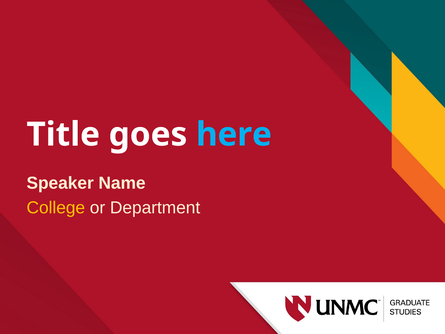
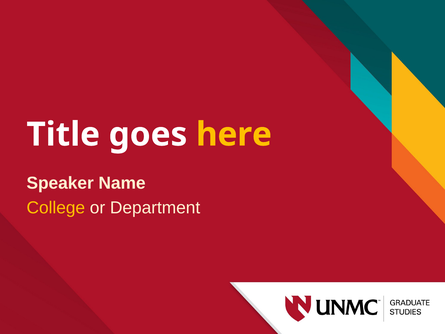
here colour: light blue -> yellow
